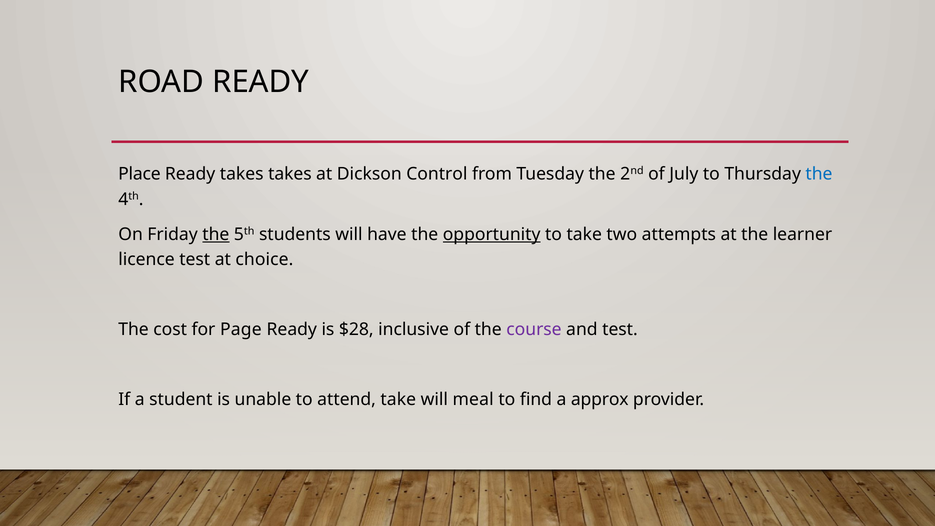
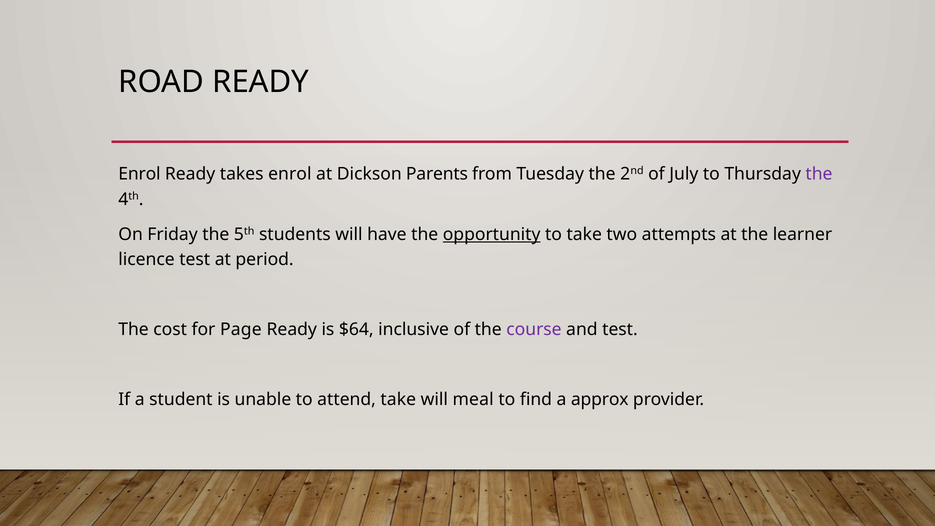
Place at (139, 174): Place -> Enrol
takes takes: takes -> enrol
Control: Control -> Parents
the at (819, 174) colour: blue -> purple
the at (216, 234) underline: present -> none
choice: choice -> period
$28: $28 -> $64
